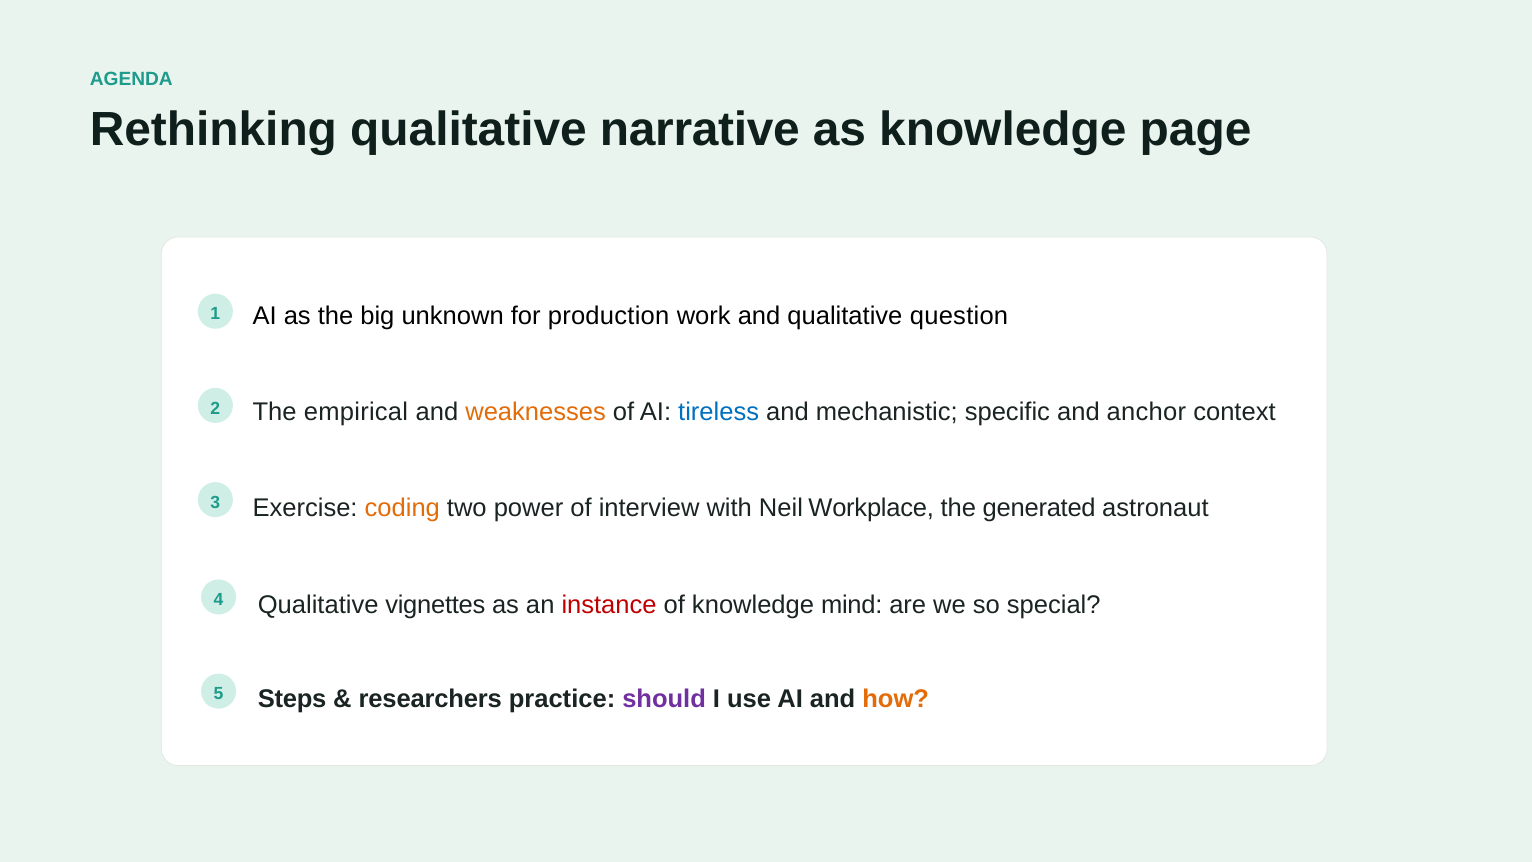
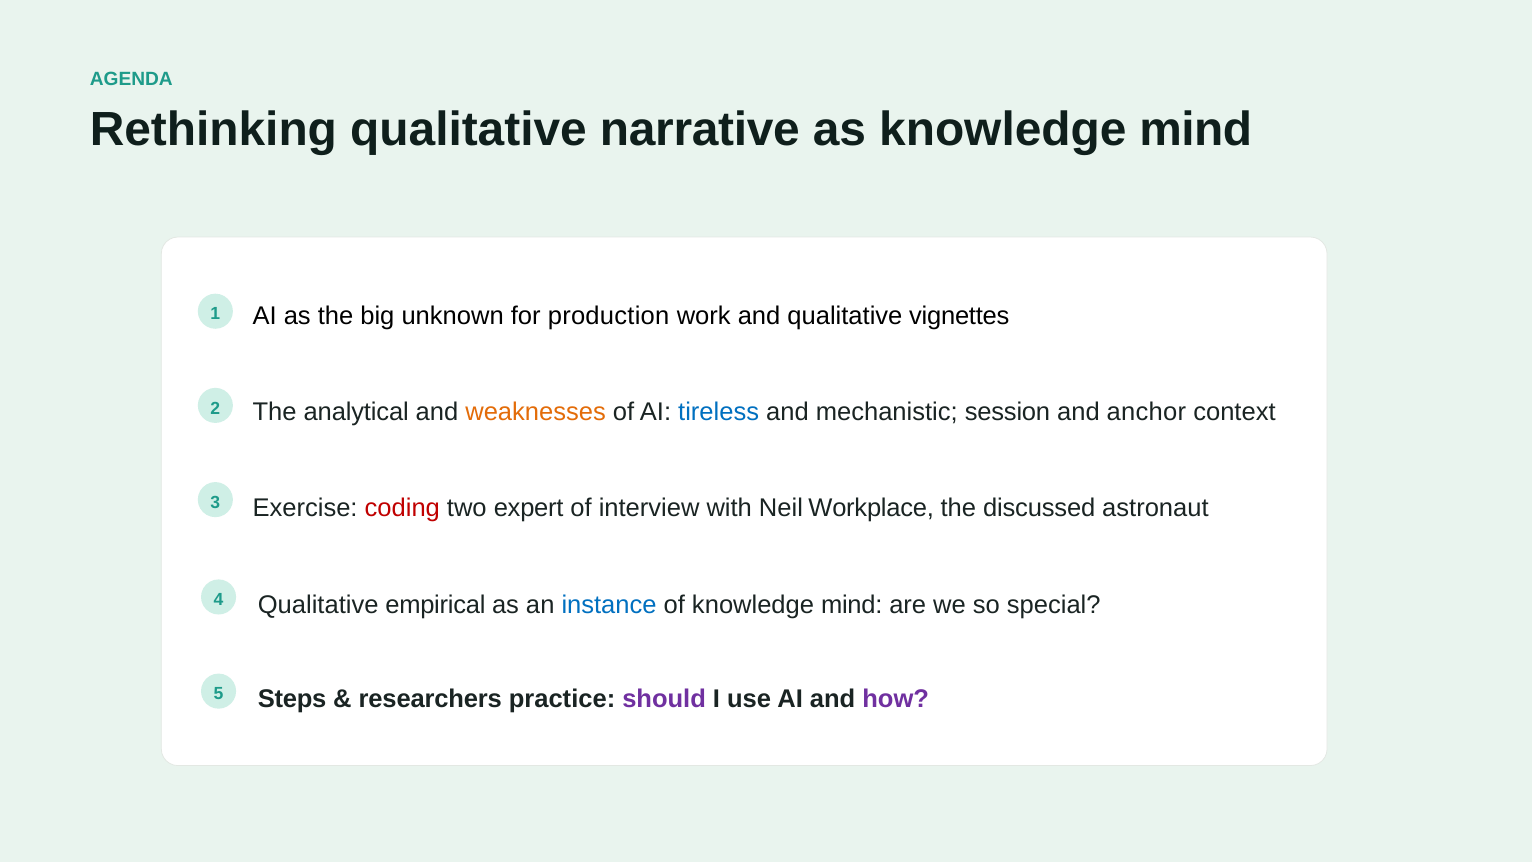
as knowledge page: page -> mind
question: question -> vignettes
empirical: empirical -> analytical
specific: specific -> session
coding colour: orange -> red
power: power -> expert
generated: generated -> discussed
vignettes: vignettes -> empirical
instance colour: red -> blue
how colour: orange -> purple
